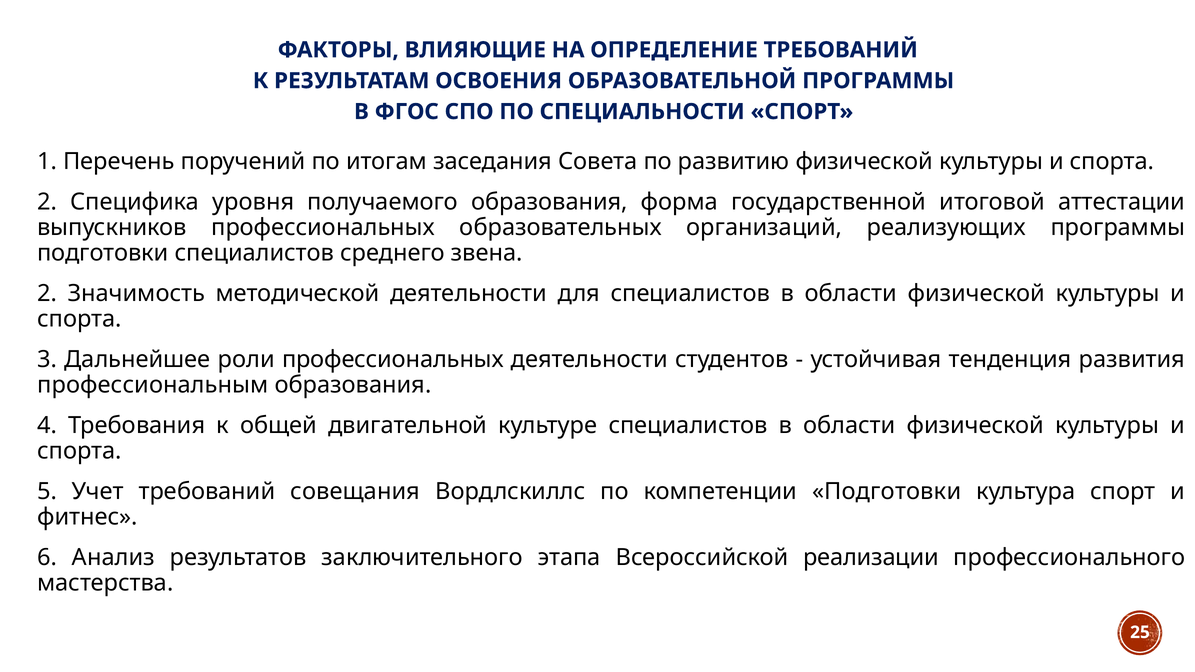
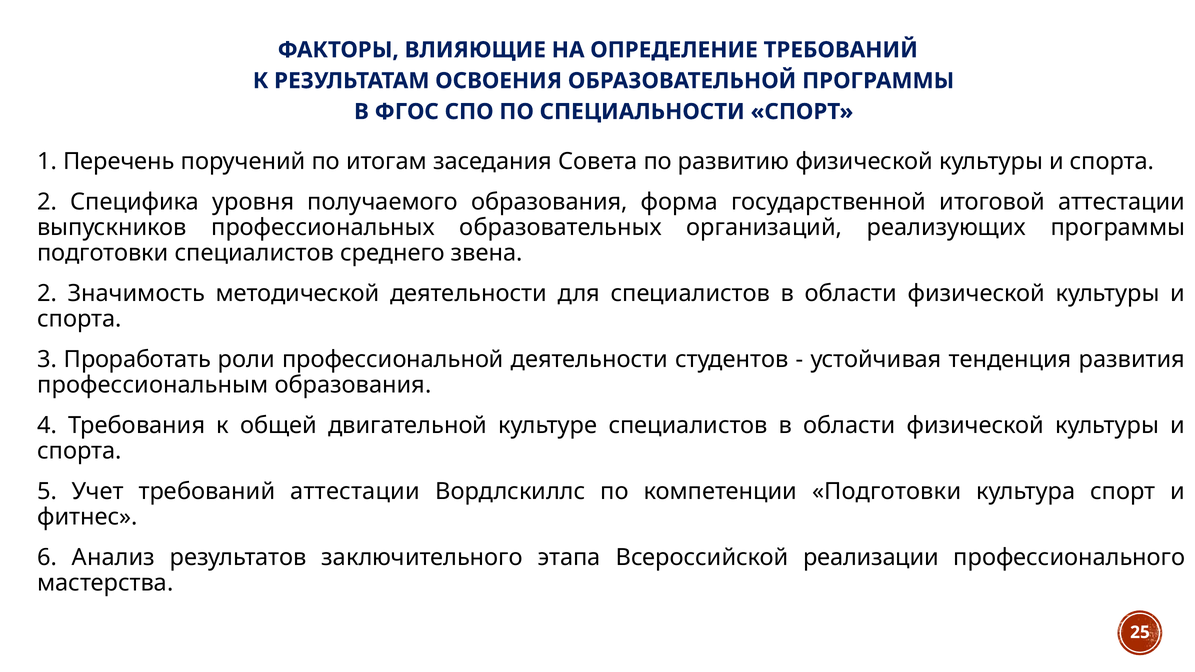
Дальнейшее: Дальнейшее -> Проработать
роли профессиональных: профессиональных -> профессиональной
требований совещания: совещания -> аттестации
